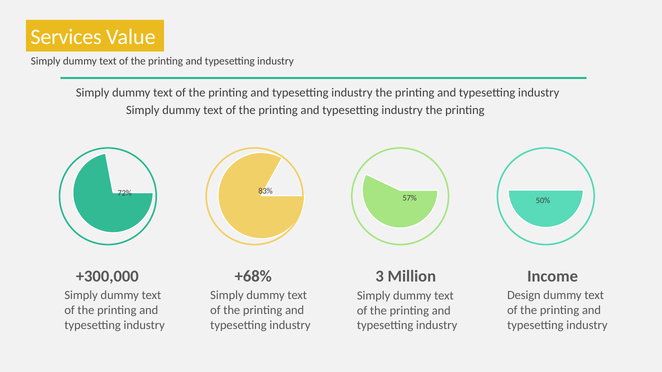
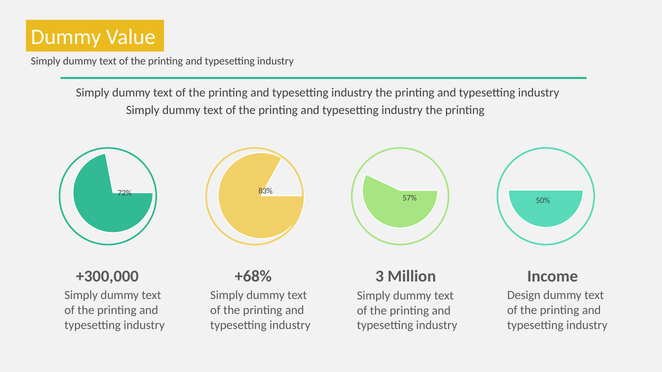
Services at (66, 37): Services -> Dummy
